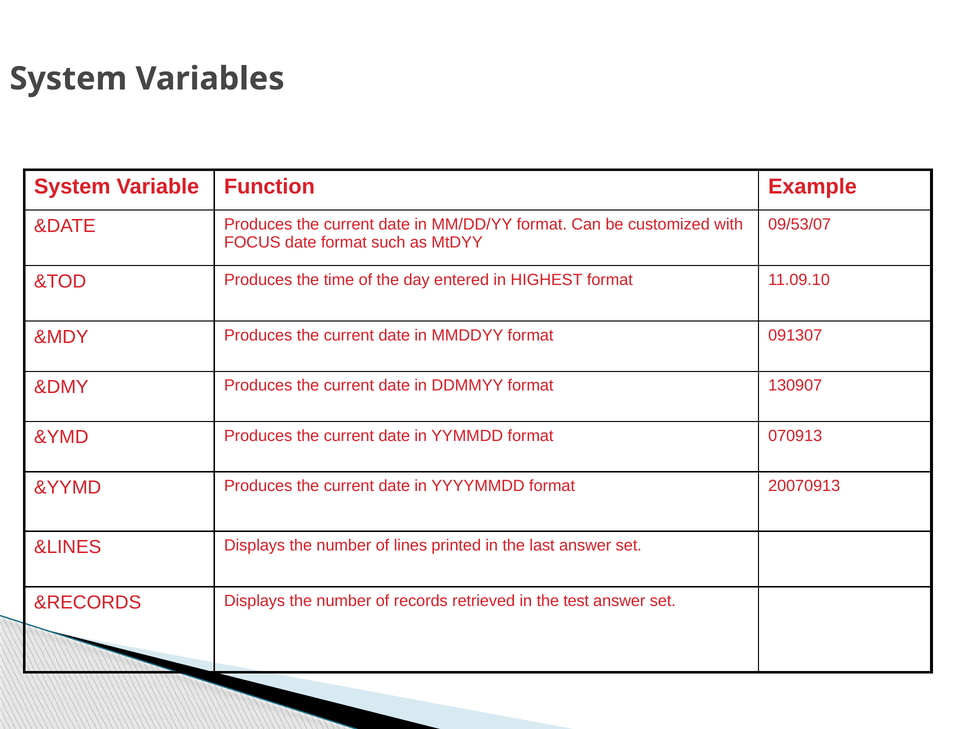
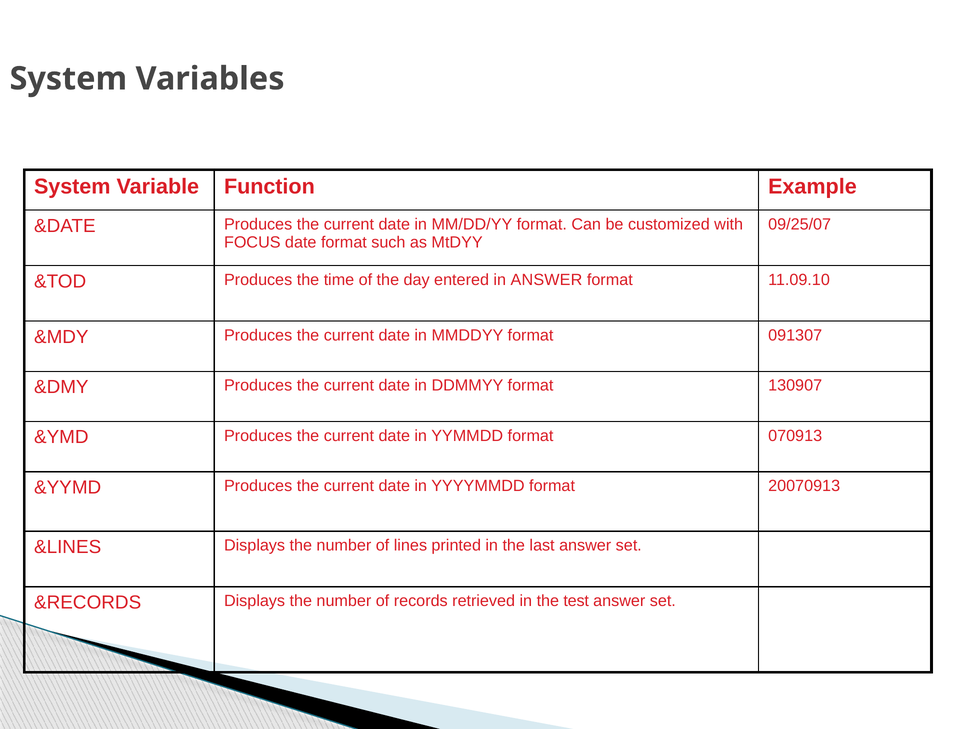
09/53/07: 09/53/07 -> 09/25/07
in HIGHEST: HIGHEST -> ANSWER
